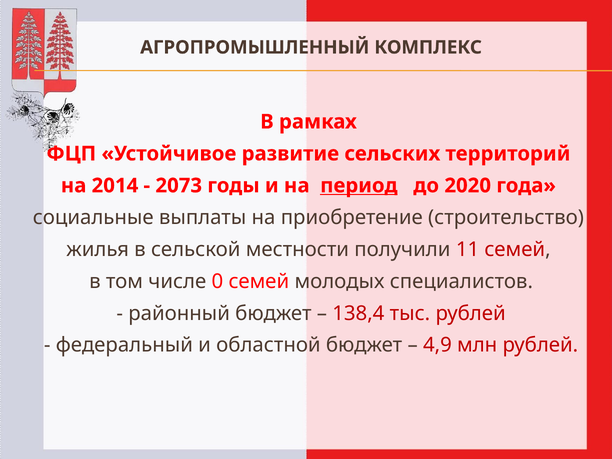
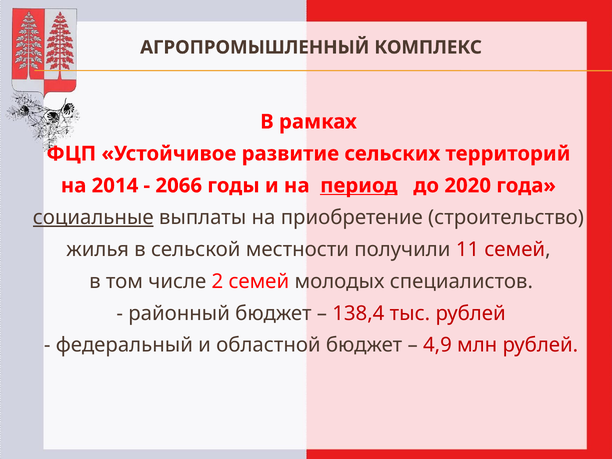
2073: 2073 -> 2066
социальные underline: none -> present
0: 0 -> 2
